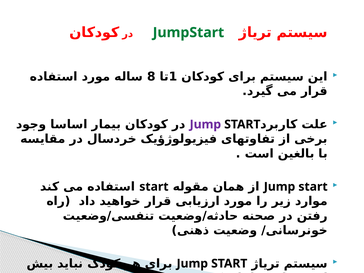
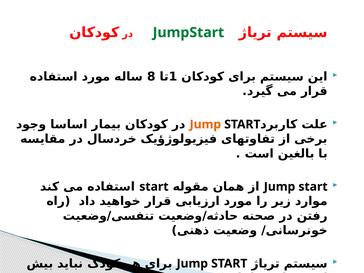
Jump at (205, 124) colour: purple -> orange
